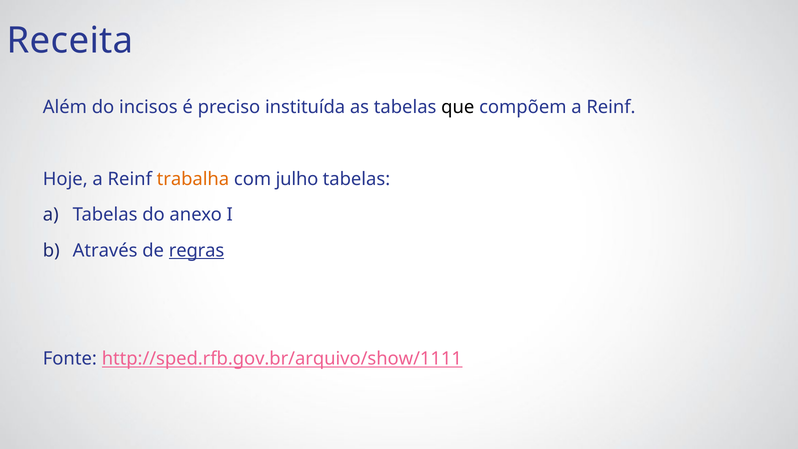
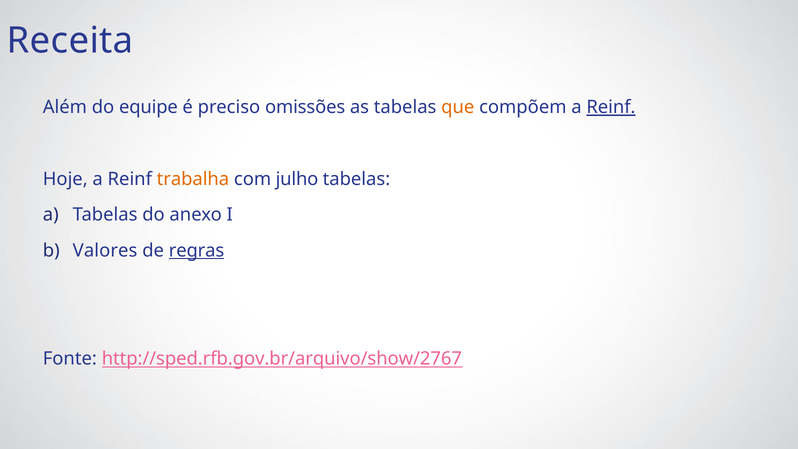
incisos: incisos -> equipe
instituída: instituída -> omissões
que colour: black -> orange
Reinf at (611, 107) underline: none -> present
Através: Através -> Valores
http://sped.rfb.gov.br/arquivo/show/1111: http://sped.rfb.gov.br/arquivo/show/1111 -> http://sped.rfb.gov.br/arquivo/show/2767
